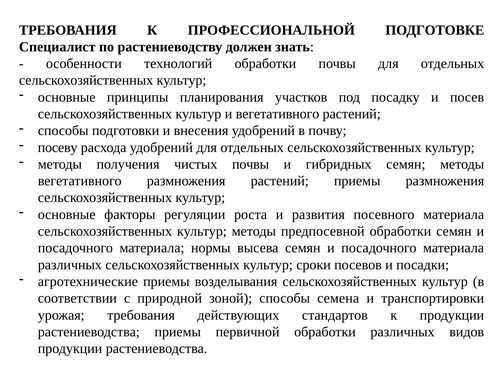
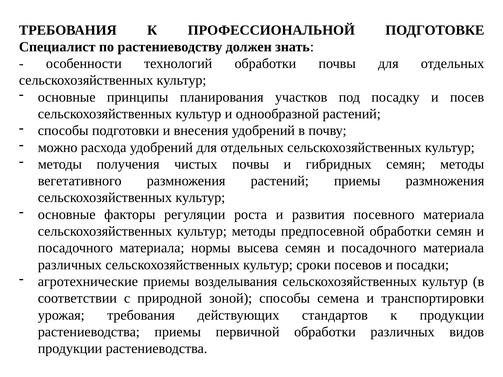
и вегетативного: вегетативного -> однообразной
посеву: посеву -> можно
